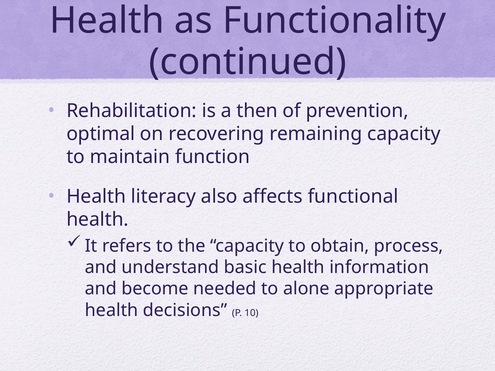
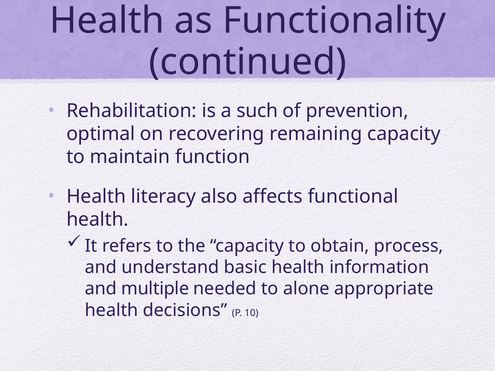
then: then -> such
become: become -> multiple
